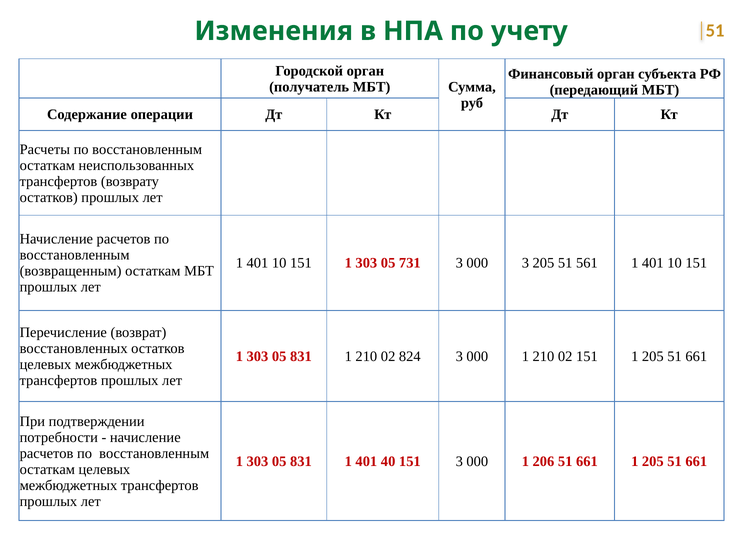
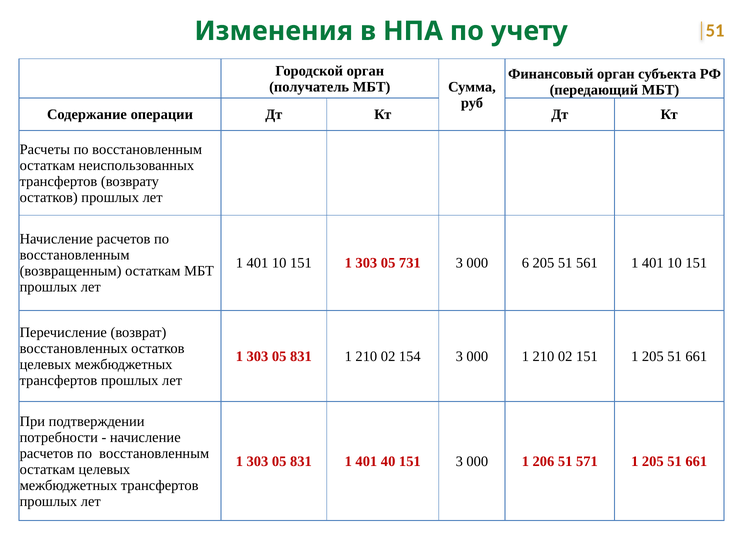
000 3: 3 -> 6
824: 824 -> 154
206 51 661: 661 -> 571
